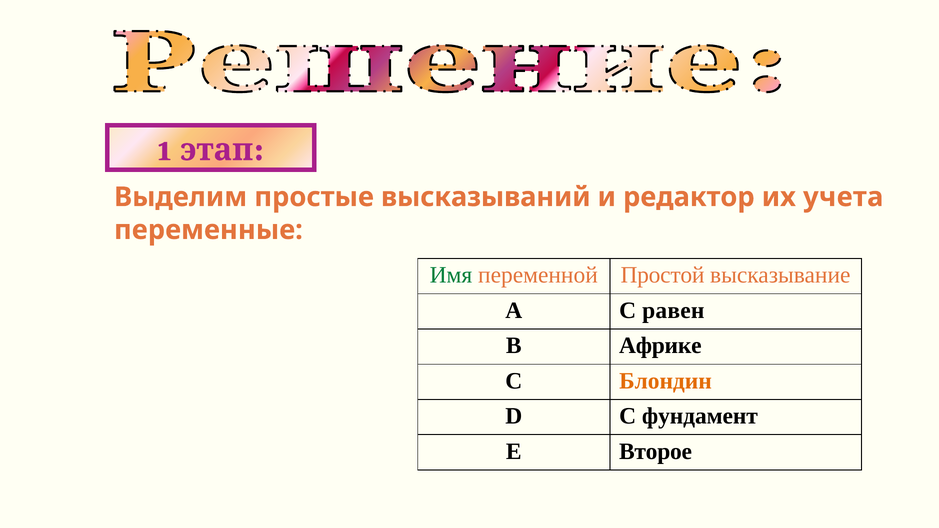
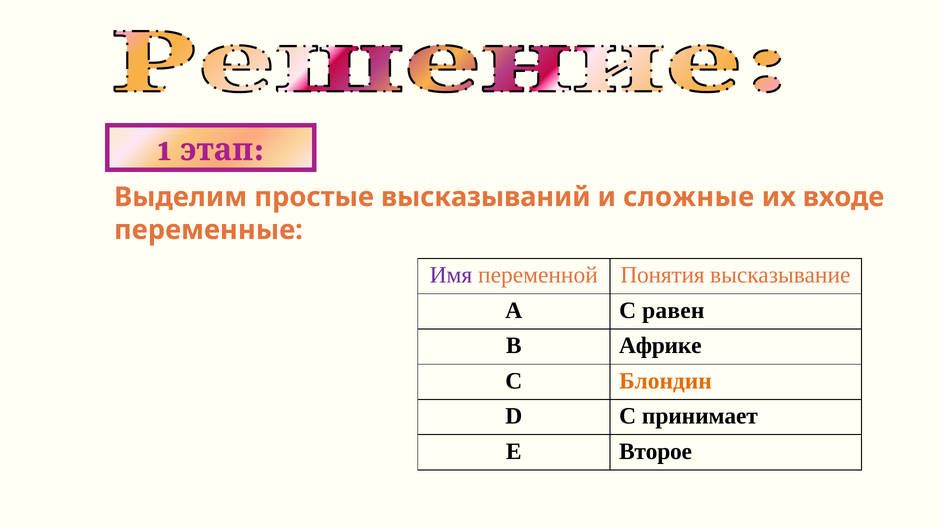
редактор: редактор -> сложные
учета: учета -> входе
Имя colour: green -> purple
Простой: Простой -> Понятия
фундамент: фундамент -> принимает
